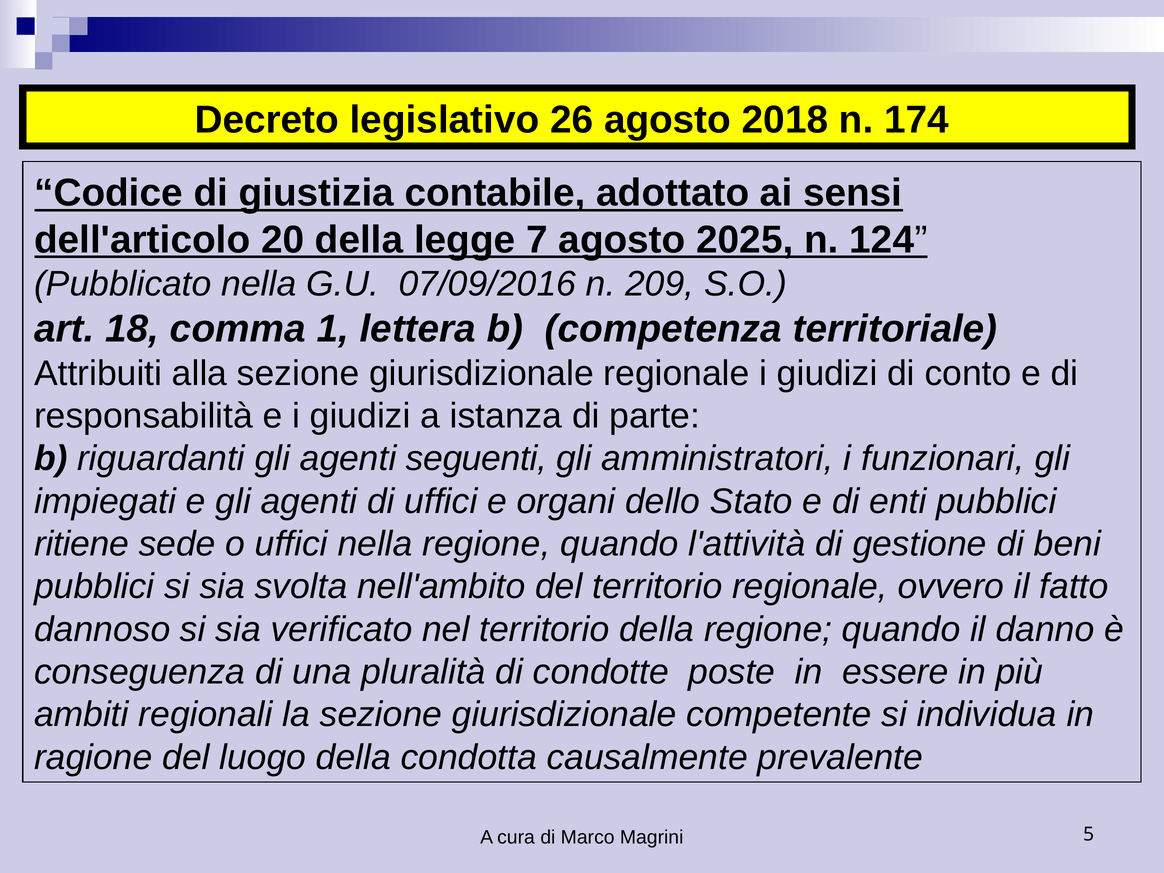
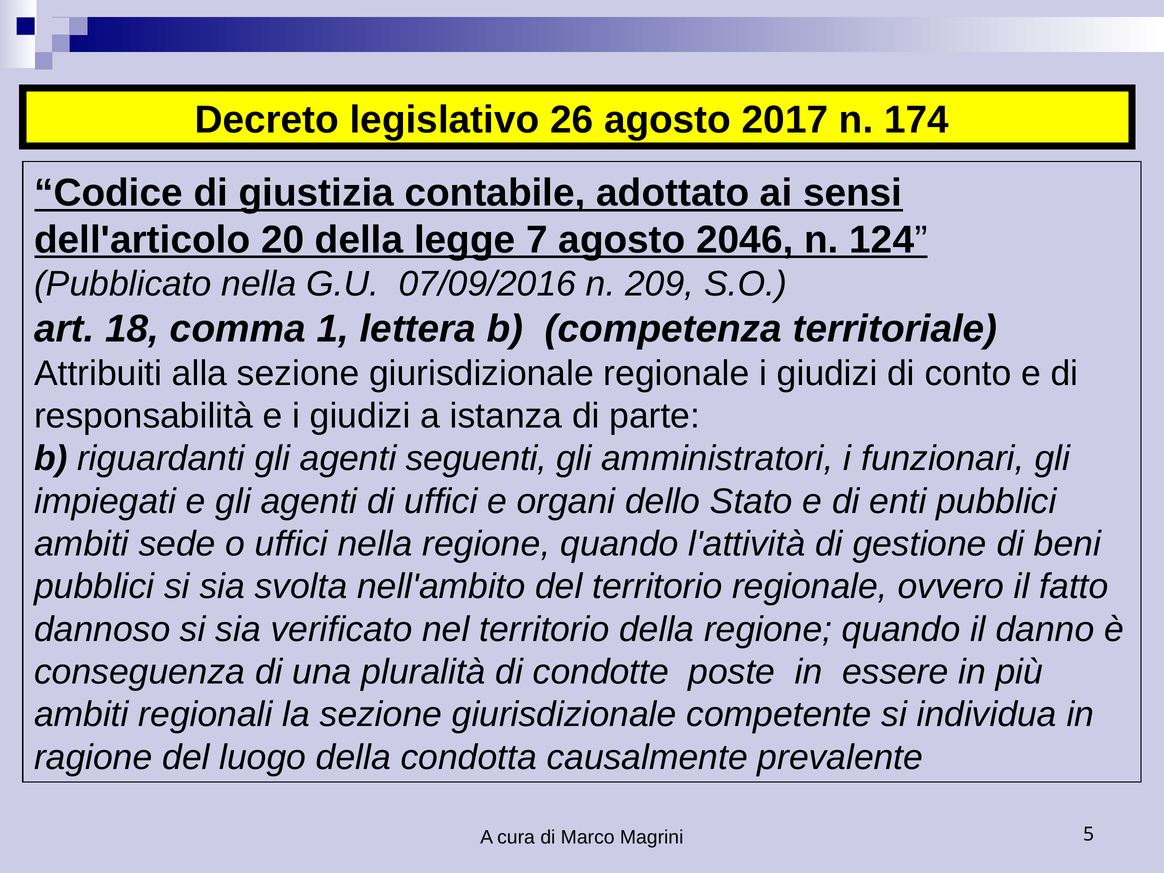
2018: 2018 -> 2017
2025: 2025 -> 2046
ritiene at (82, 544): ritiene -> ambiti
